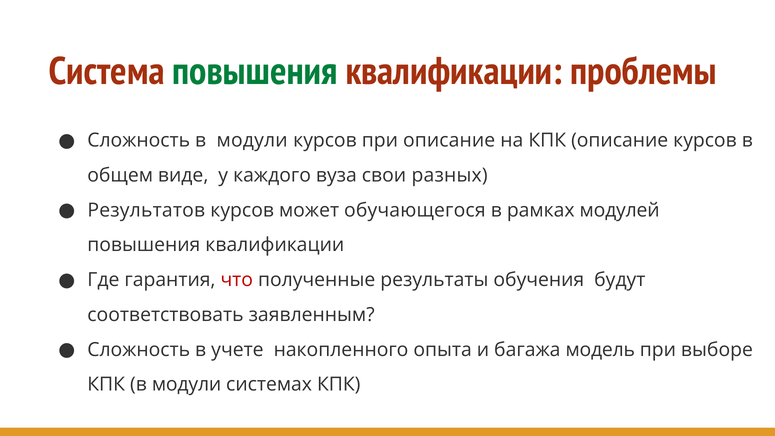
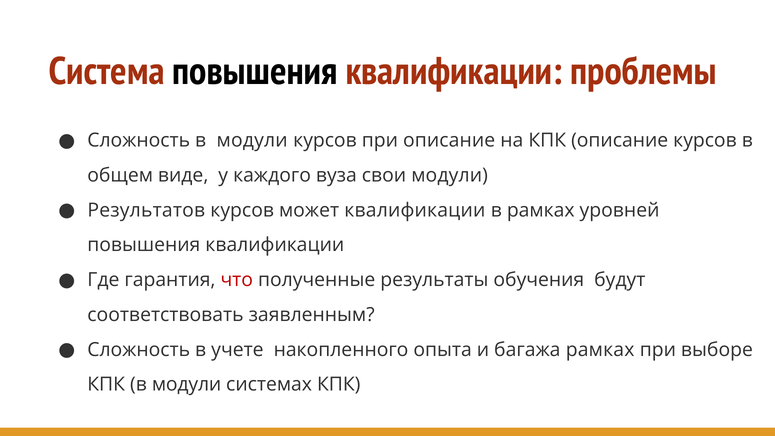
повышения at (255, 71) colour: green -> black
свои разных: разных -> модули
может обучающегося: обучающегося -> квалификации
модулей: модулей -> уровней
багажа модель: модель -> рамках
